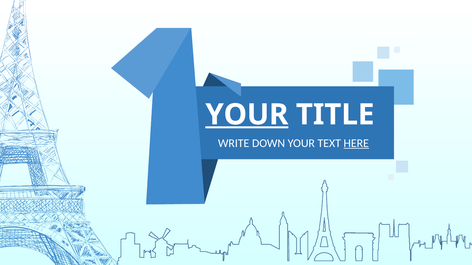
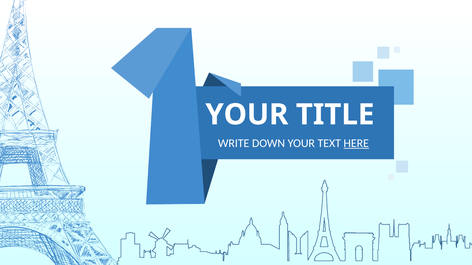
YOUR at (247, 115) underline: present -> none
